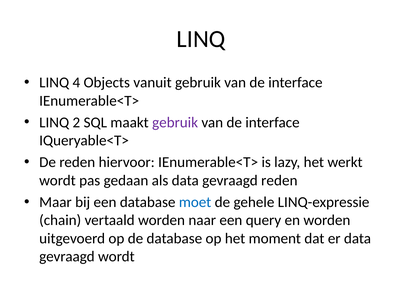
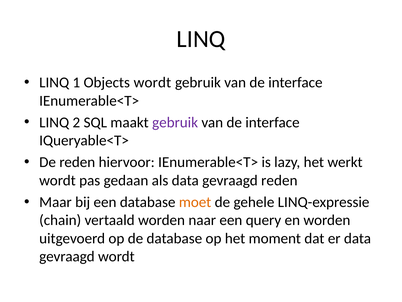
4: 4 -> 1
Objects vanuit: vanuit -> wordt
moet colour: blue -> orange
